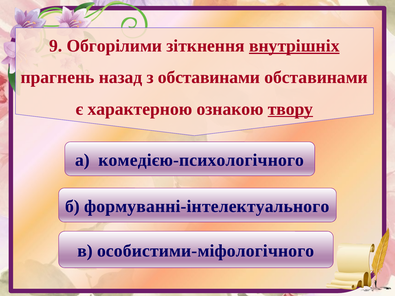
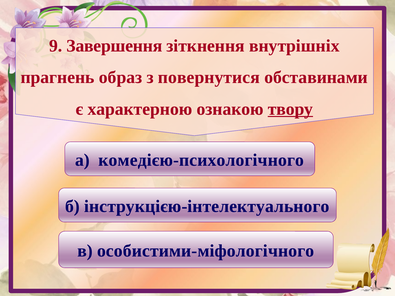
Обгорілими: Обгорілими -> Завершення
внутрішніх underline: present -> none
назад: назад -> образ
з обставинами: обставинами -> повернутися
формуванні-інтелектуального: формуванні-інтелектуального -> інструкцією-інтелектуального
